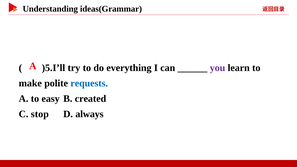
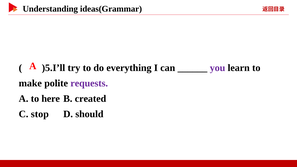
requests colour: blue -> purple
easy: easy -> here
always: always -> should
